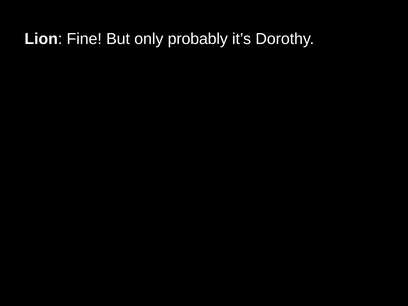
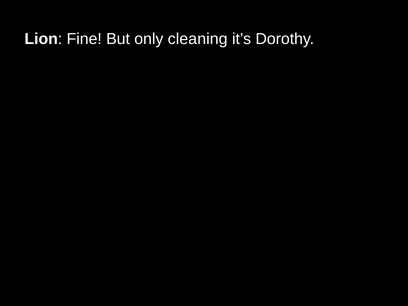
probably: probably -> cleaning
